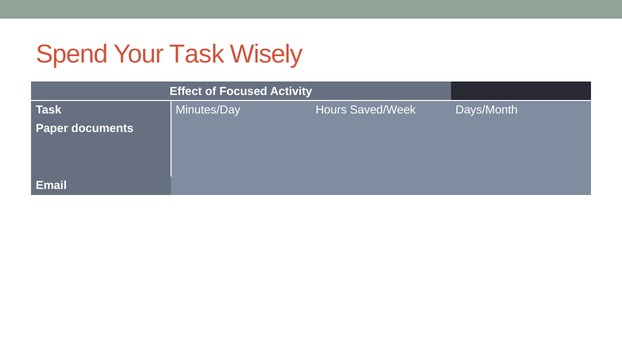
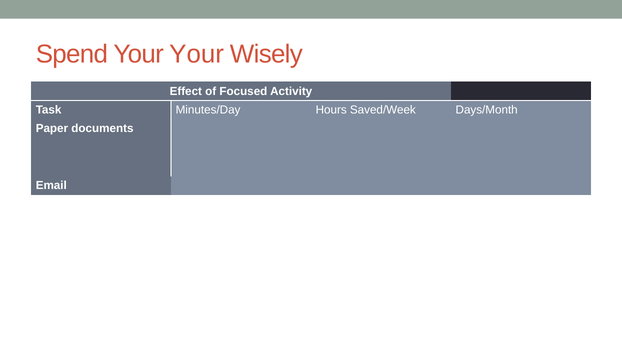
Your Task: Task -> Your
